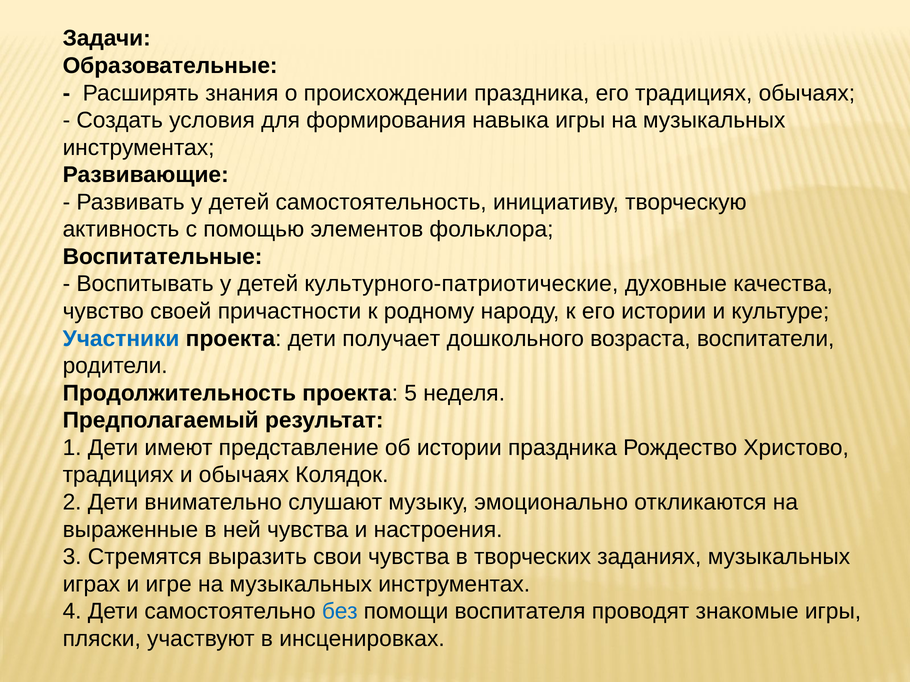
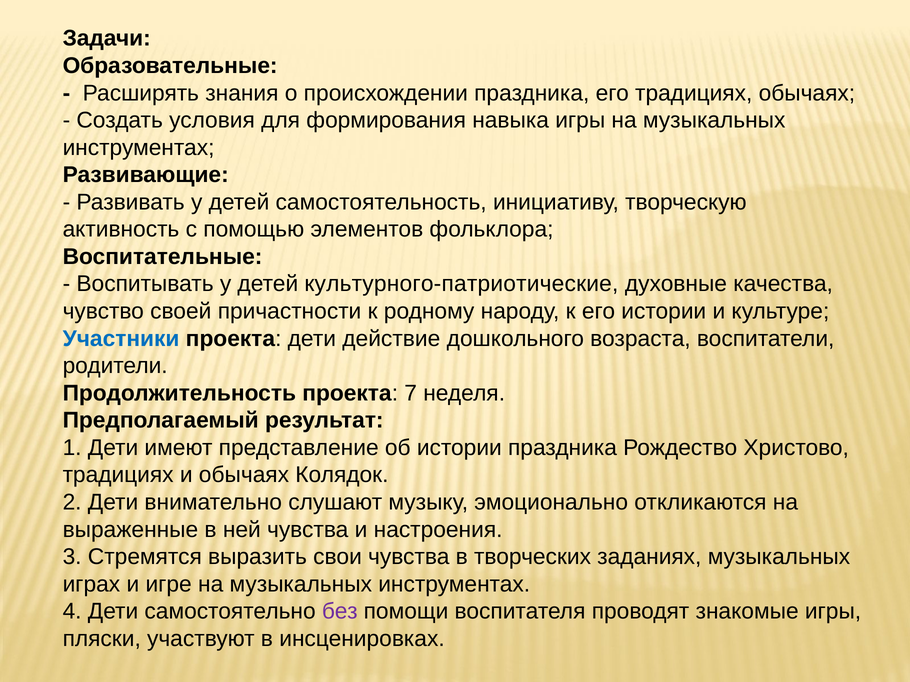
получает: получает -> действие
5: 5 -> 7
без colour: blue -> purple
